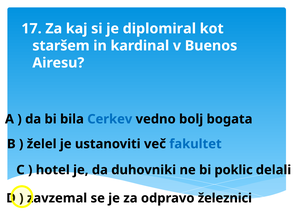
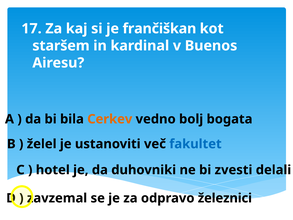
diplomiral: diplomiral -> frančiškan
Cerkev colour: blue -> orange
poklic: poklic -> zvesti
